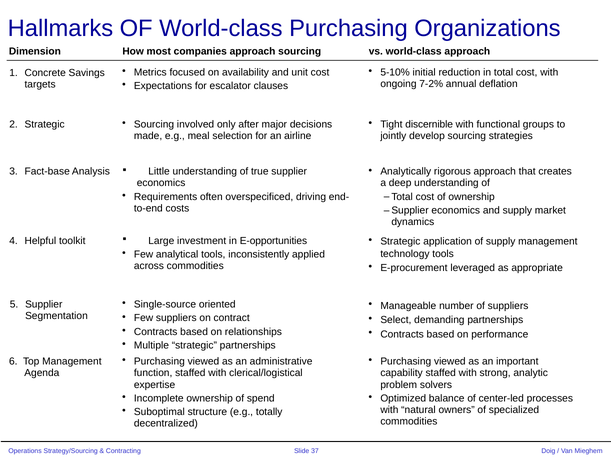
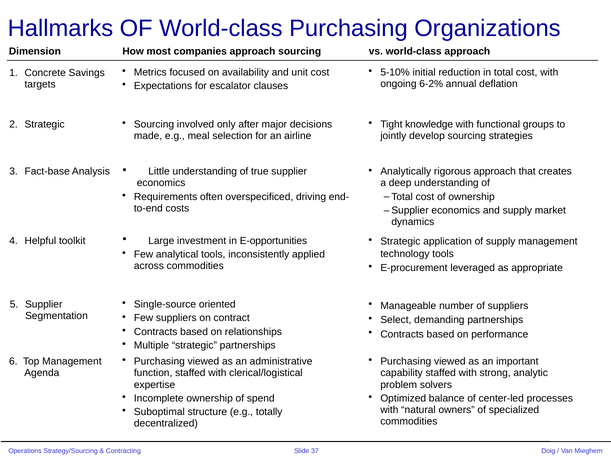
7-2%: 7-2% -> 6-2%
discernible: discernible -> knowledge
